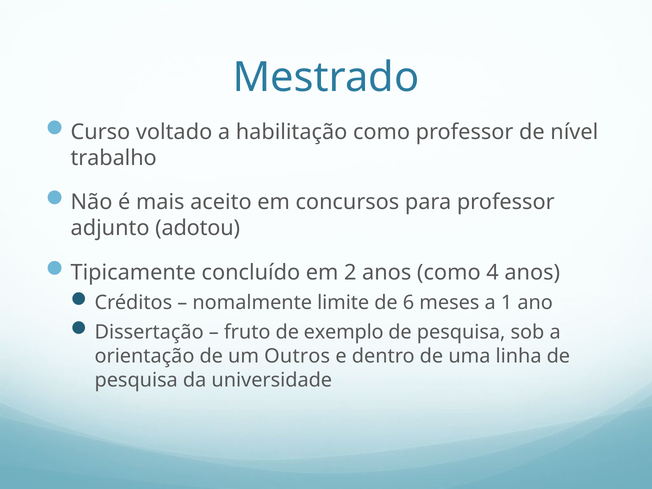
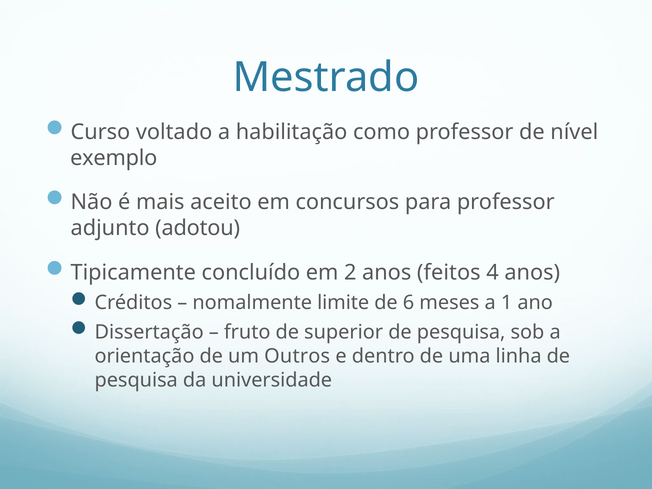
trabalho: trabalho -> exemplo
anos como: como -> feitos
exemplo: exemplo -> superior
